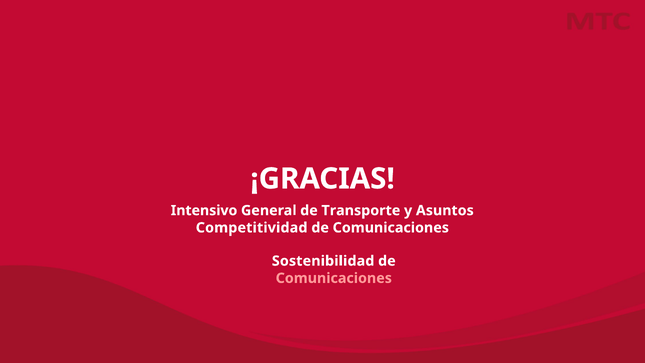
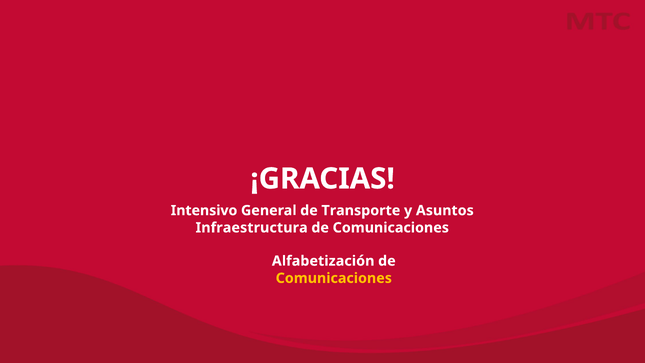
Competitividad: Competitividad -> Infraestructura
Sostenibilidad: Sostenibilidad -> Alfabetización
Comunicaciones at (334, 278) colour: pink -> yellow
